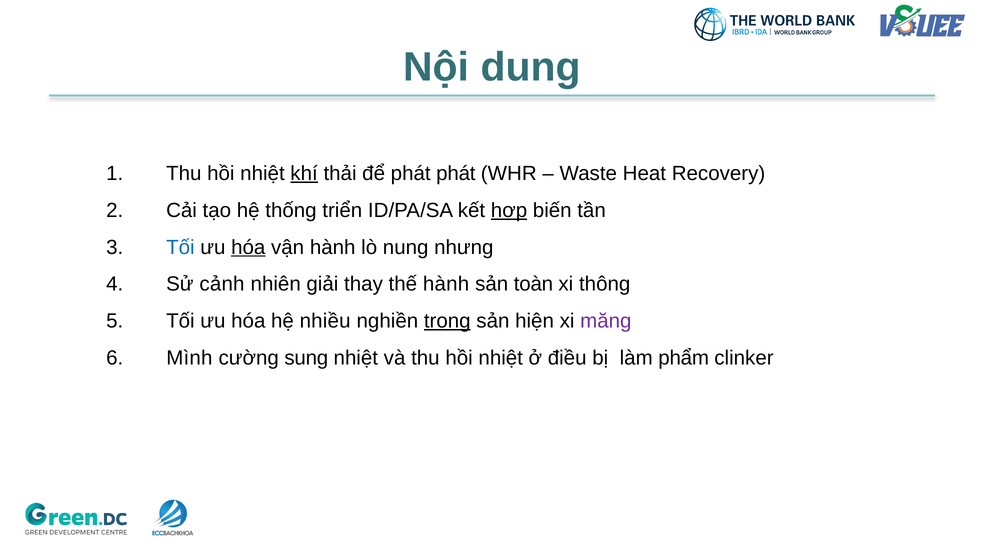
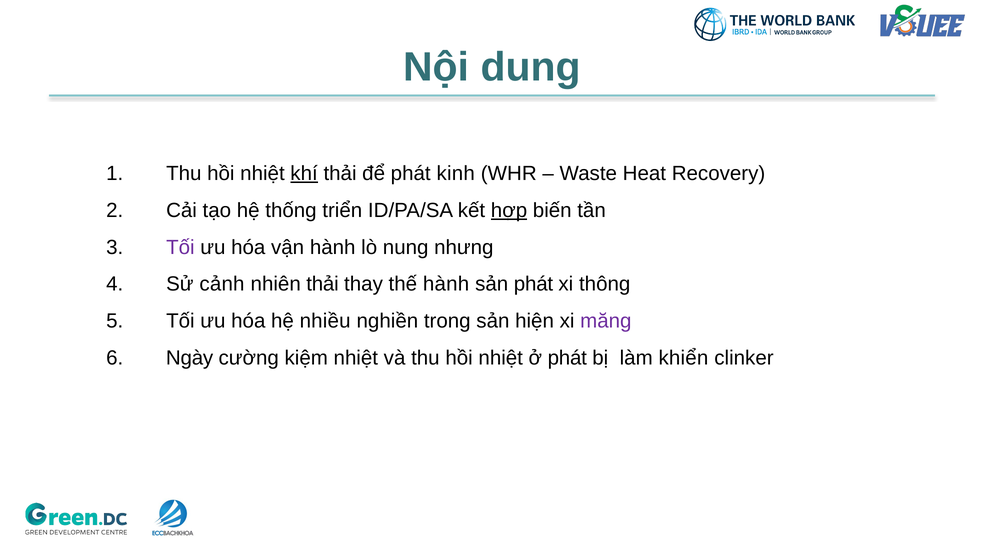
phát phát: phát -> kinh
Tối at (180, 247) colour: blue -> purple
hóa at (248, 247) underline: present -> none
nhiên giải: giải -> thải
sản toàn: toàn -> phát
trong underline: present -> none
Mình: Mình -> Ngày
sung: sung -> kiệm
ở điều: điều -> phát
phẩm: phẩm -> khiển
